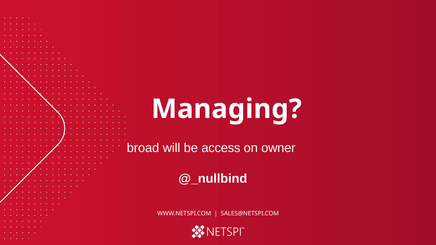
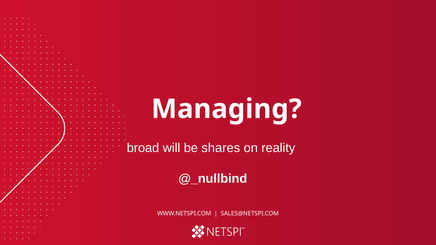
access: access -> shares
owner: owner -> reality
